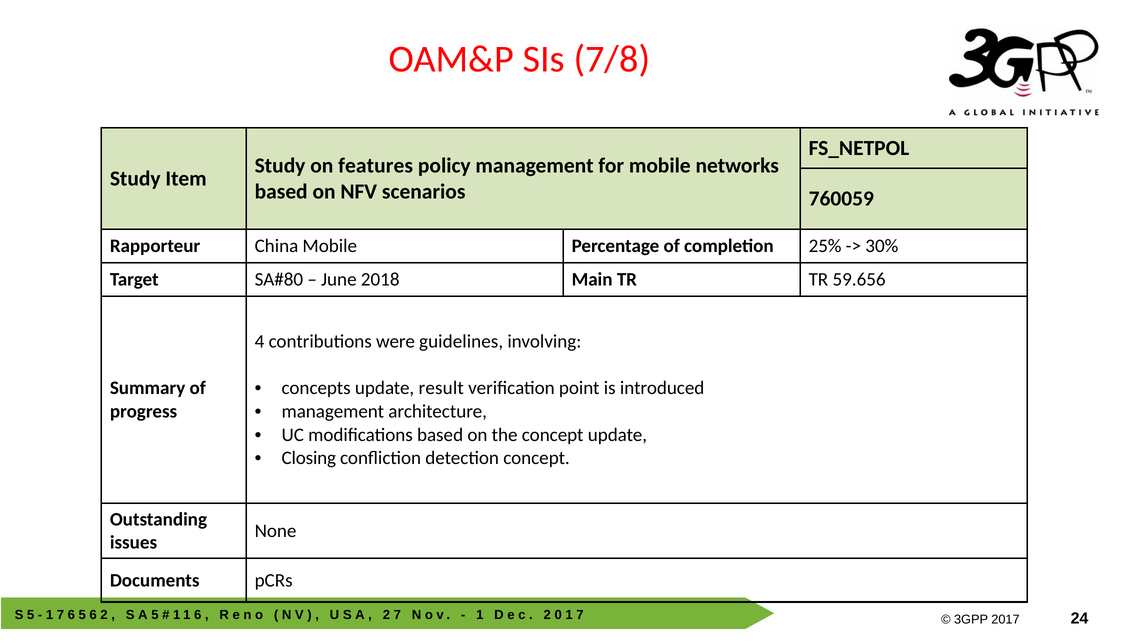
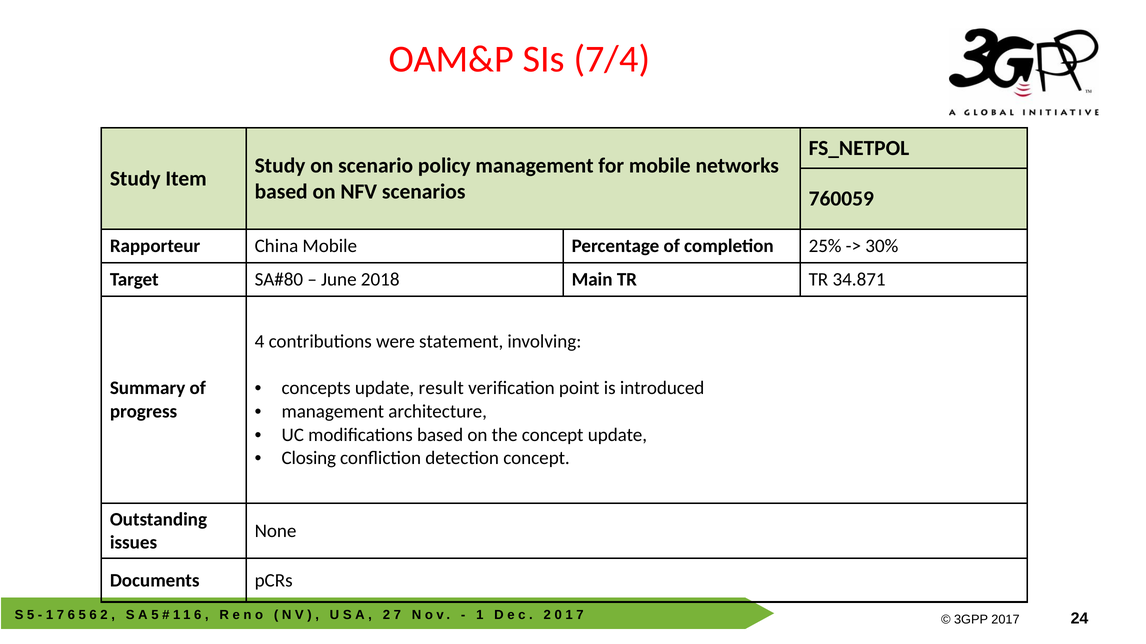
7/8: 7/8 -> 7/4
features: features -> scenario
59.656: 59.656 -> 34.871
guidelines: guidelines -> statement
